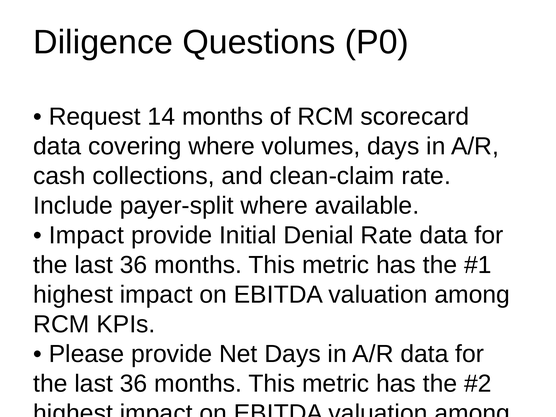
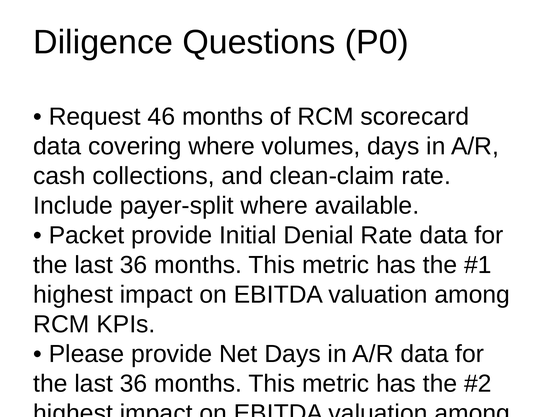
14: 14 -> 46
Impact at (86, 235): Impact -> Packet
